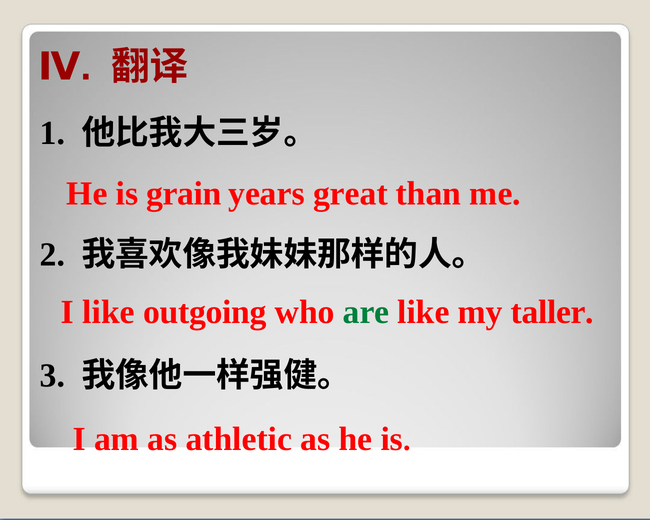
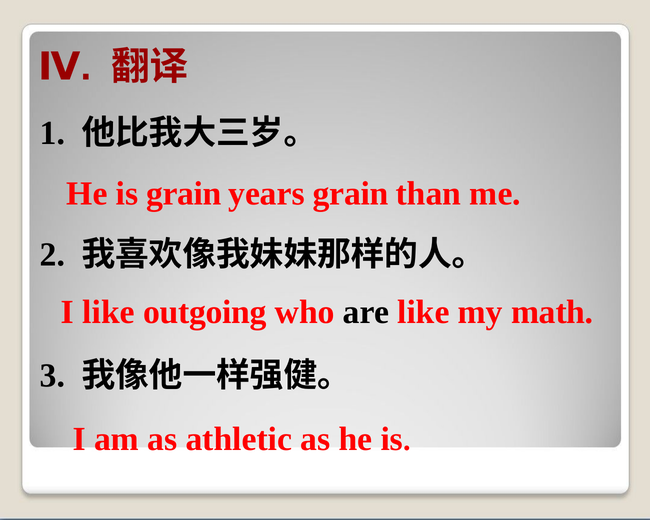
years great: great -> grain
are colour: green -> black
taller: taller -> math
